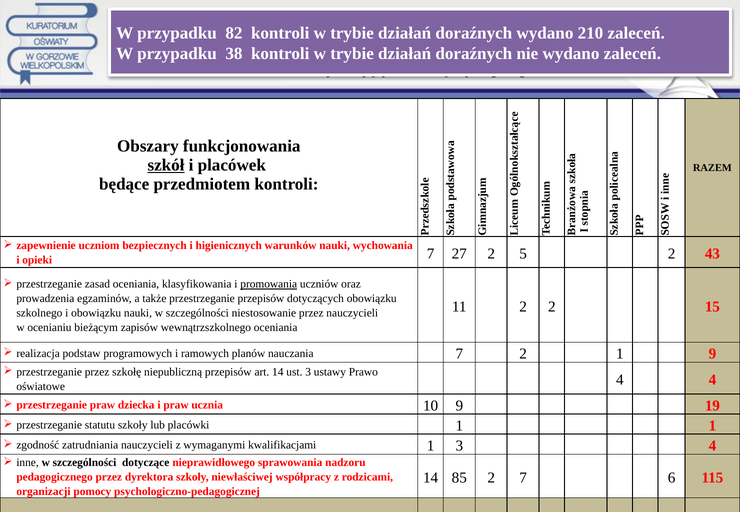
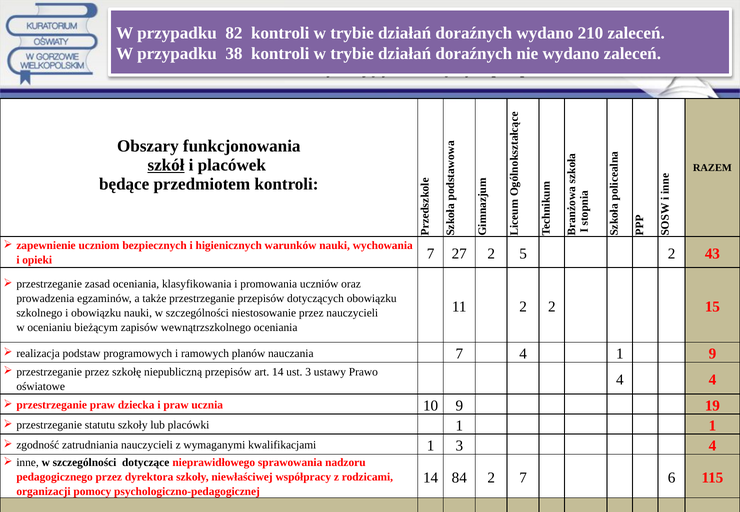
promowania underline: present -> none
7 2: 2 -> 4
85: 85 -> 84
